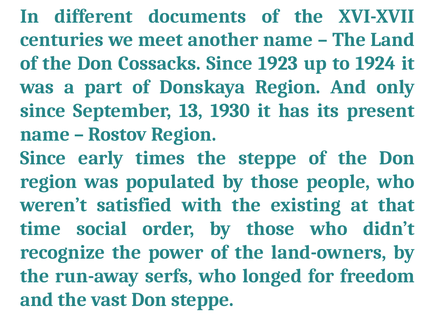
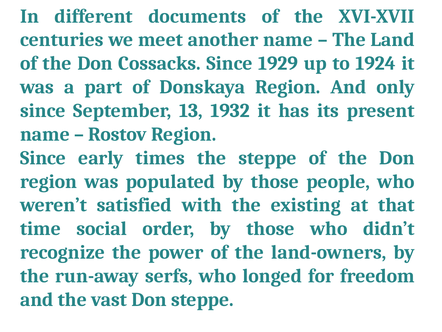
1923: 1923 -> 1929
1930: 1930 -> 1932
